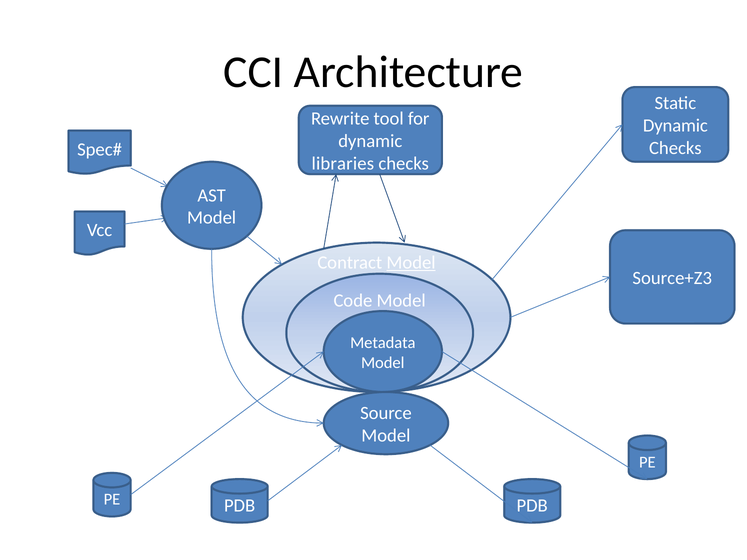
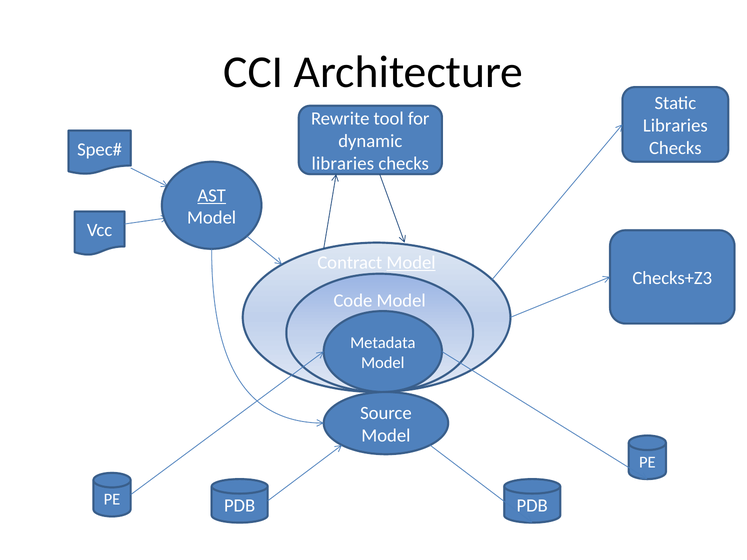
Dynamic at (675, 126): Dynamic -> Libraries
AST underline: none -> present
Source+Z3: Source+Z3 -> Checks+Z3
